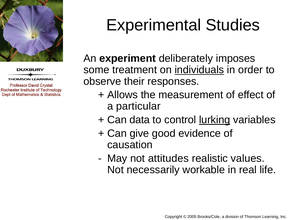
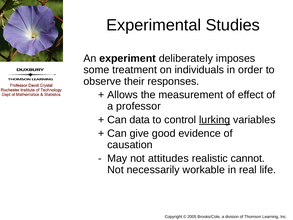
individuals underline: present -> none
particular: particular -> professor
values: values -> cannot
